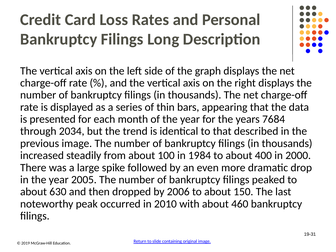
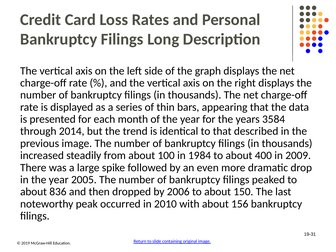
76: 76 -> 35
2034: 2034 -> 2014
2000: 2000 -> 2009
630: 630 -> 836
460: 460 -> 156
